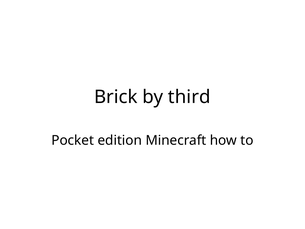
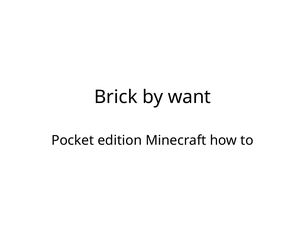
third: third -> want
